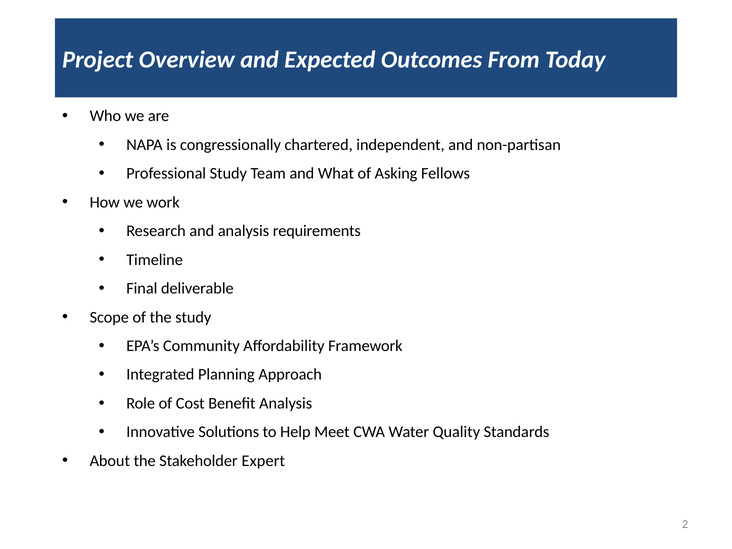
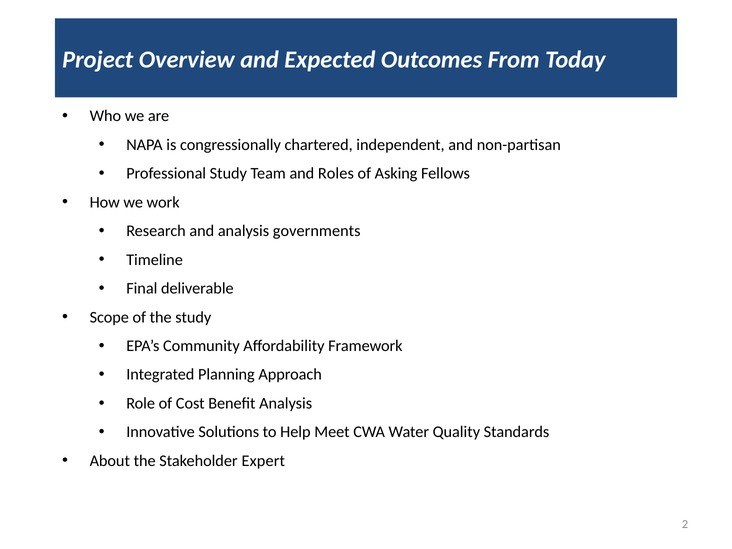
What: What -> Roles
requirements: requirements -> governments
